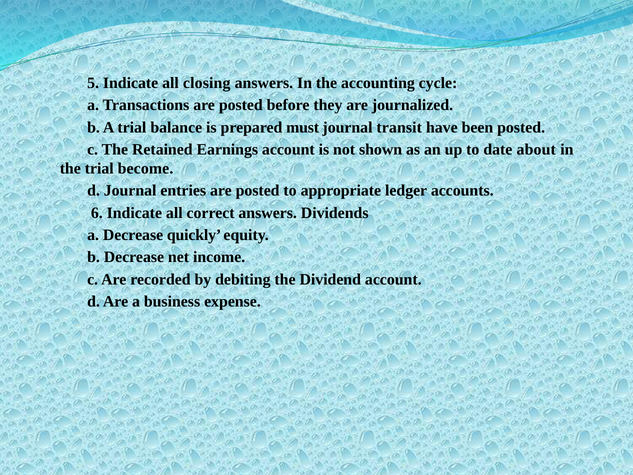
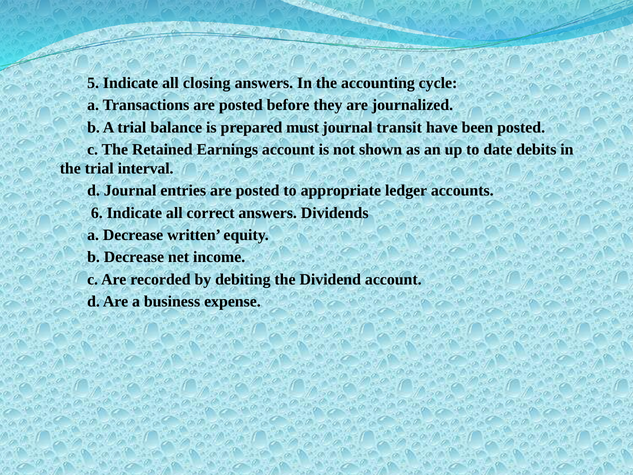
about: about -> debits
become: become -> interval
quickly: quickly -> written
